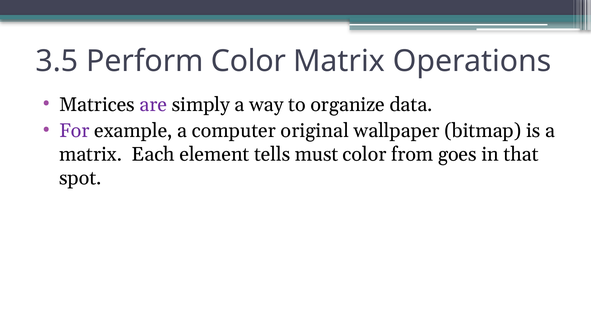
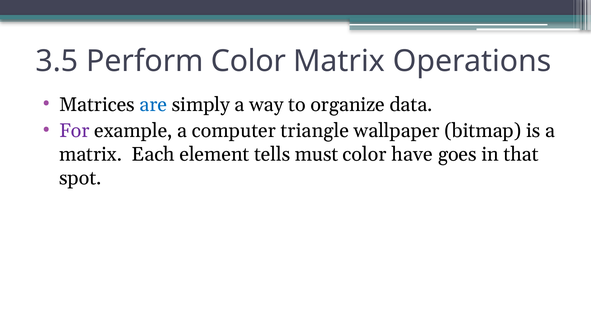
are colour: purple -> blue
original: original -> triangle
from: from -> have
